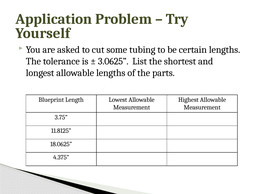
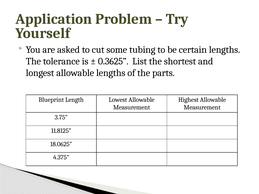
3.0625: 3.0625 -> 0.3625
